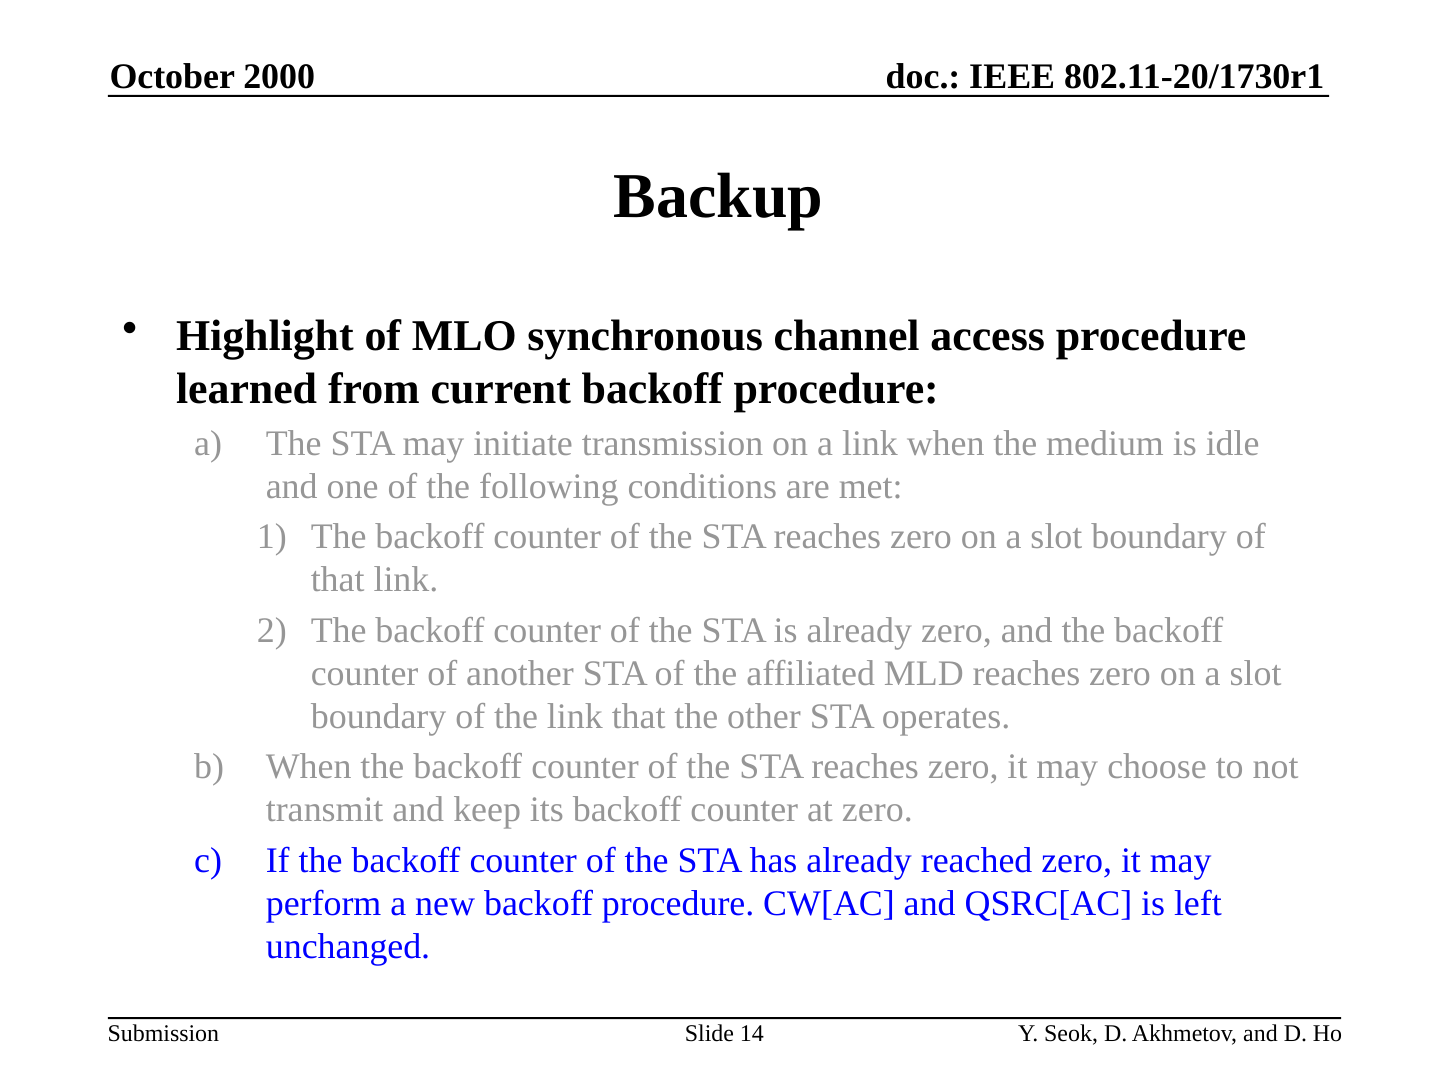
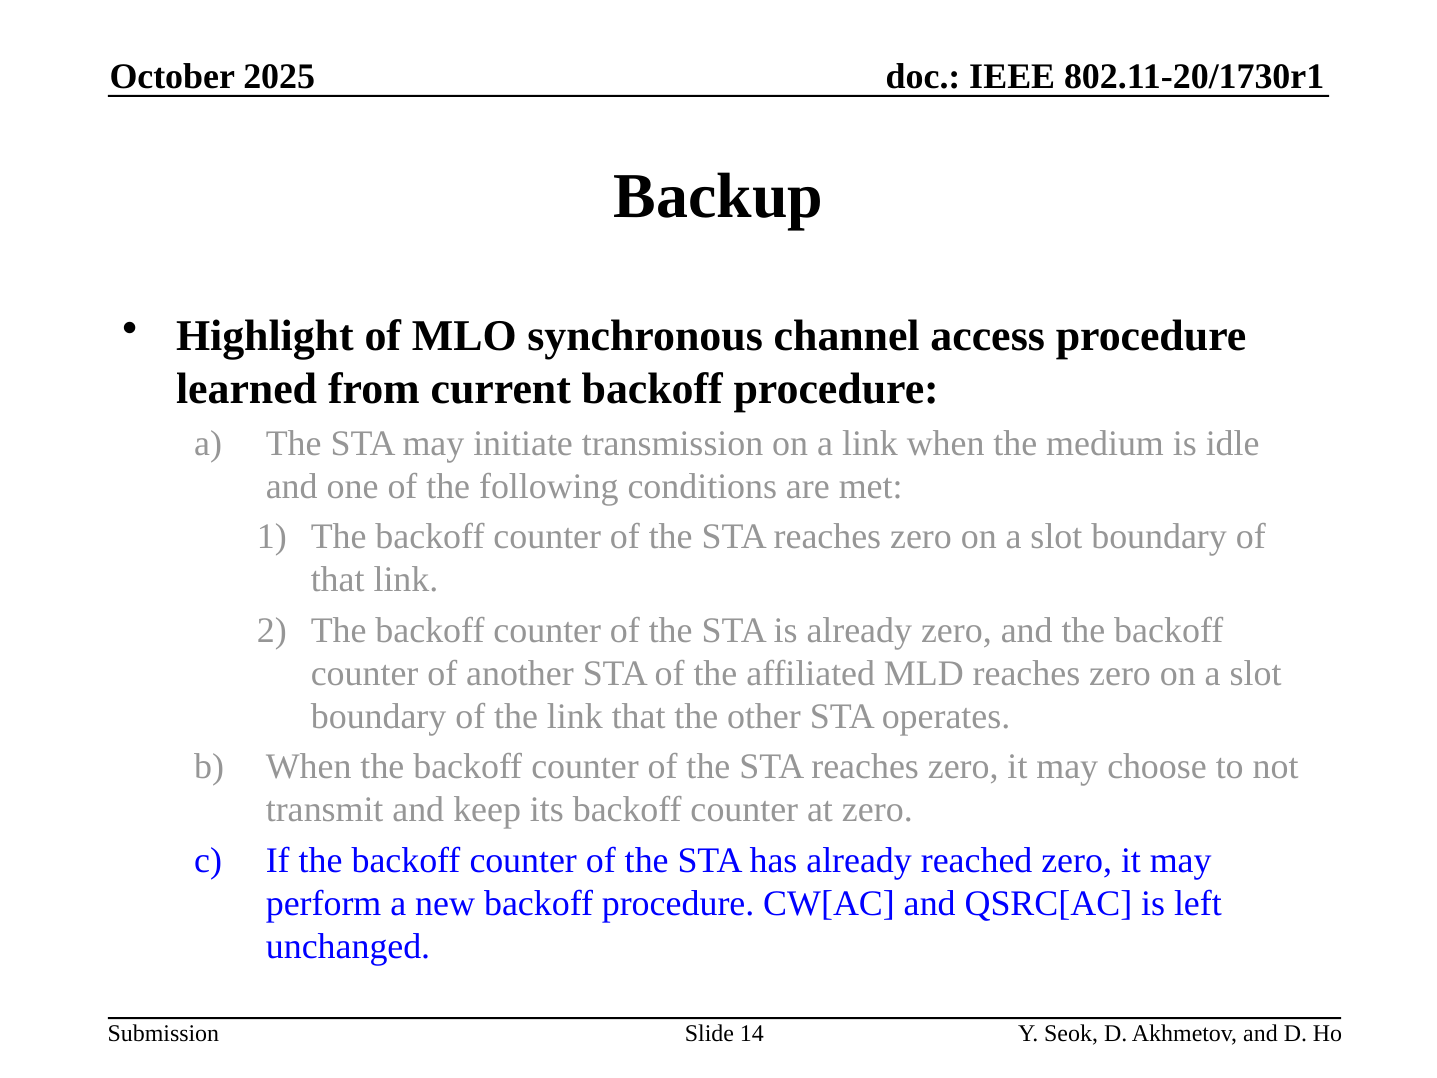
2000: 2000 -> 2025
